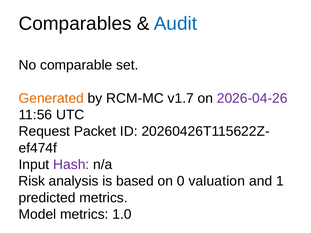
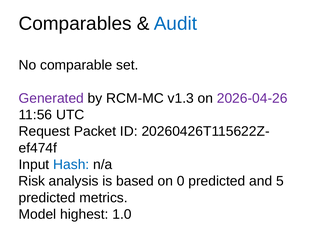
Generated colour: orange -> purple
v1.7: v1.7 -> v1.3
Hash colour: purple -> blue
0 valuation: valuation -> predicted
1: 1 -> 5
Model metrics: metrics -> highest
